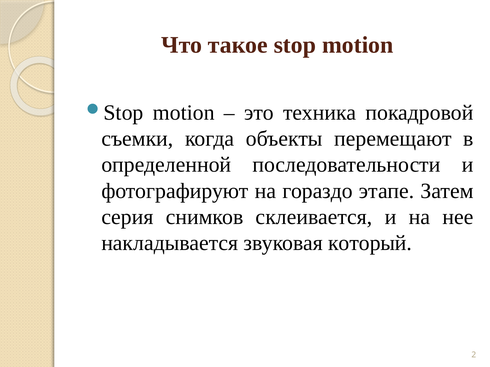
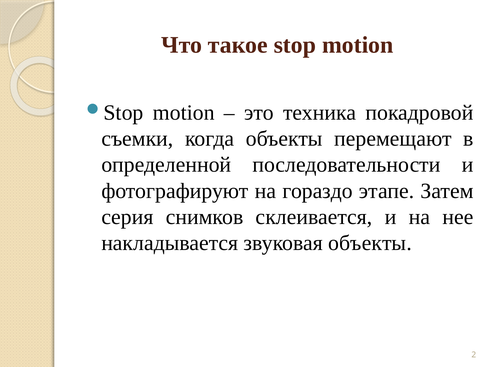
звуковая который: который -> объекты
